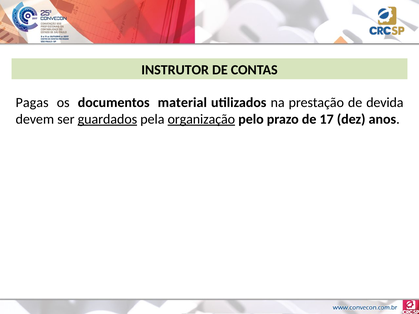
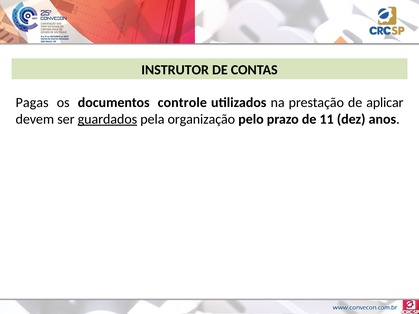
material: material -> controle
devida: devida -> aplicar
organização underline: present -> none
17: 17 -> 11
